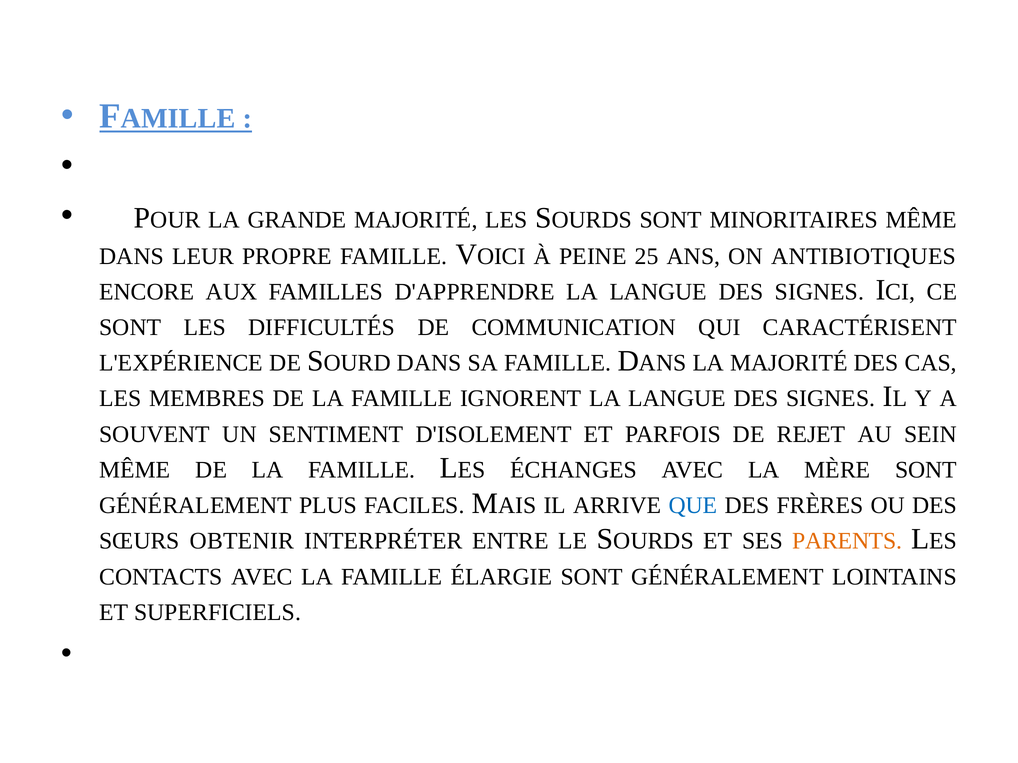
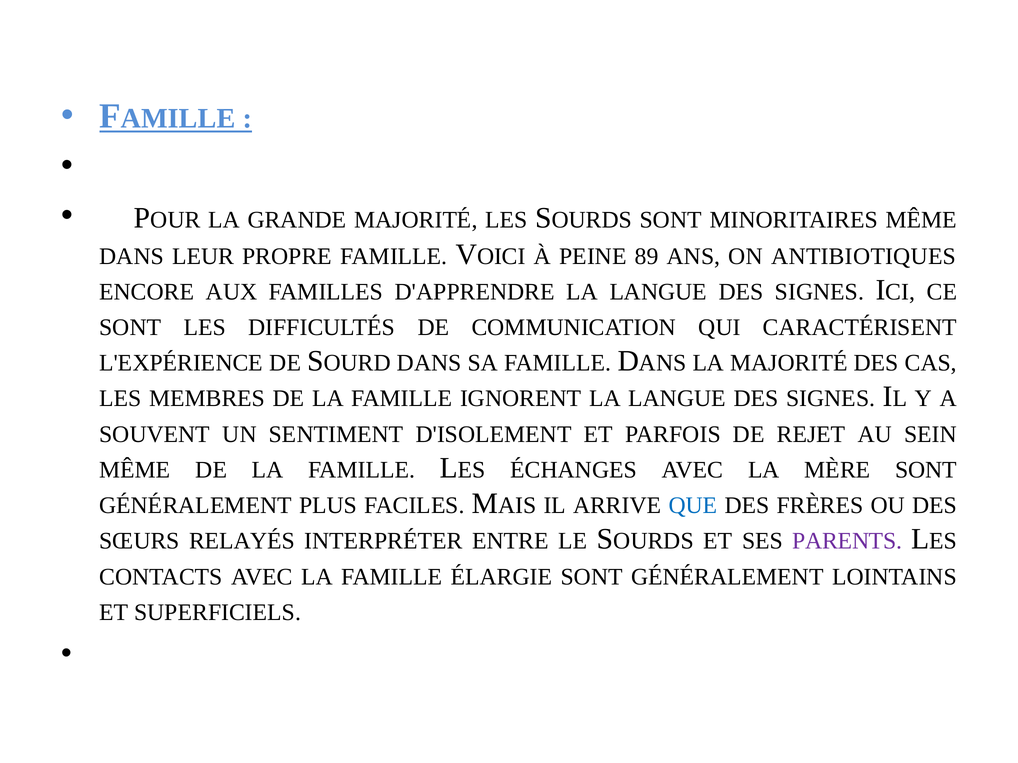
25: 25 -> 89
OBTENIR: OBTENIR -> RELAYÉS
PARENTS colour: orange -> purple
